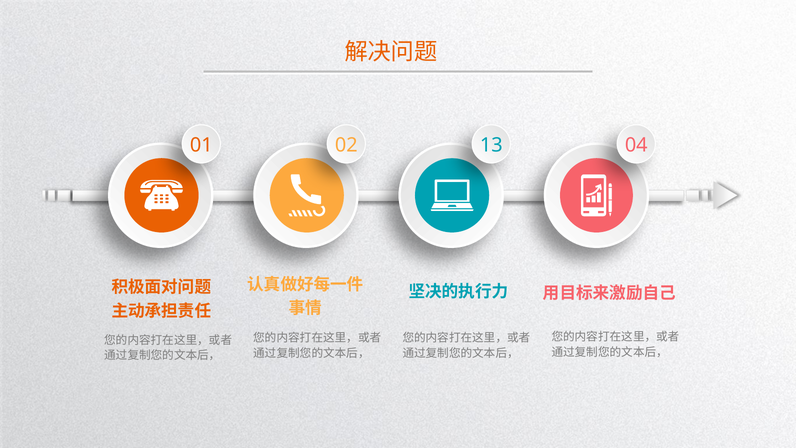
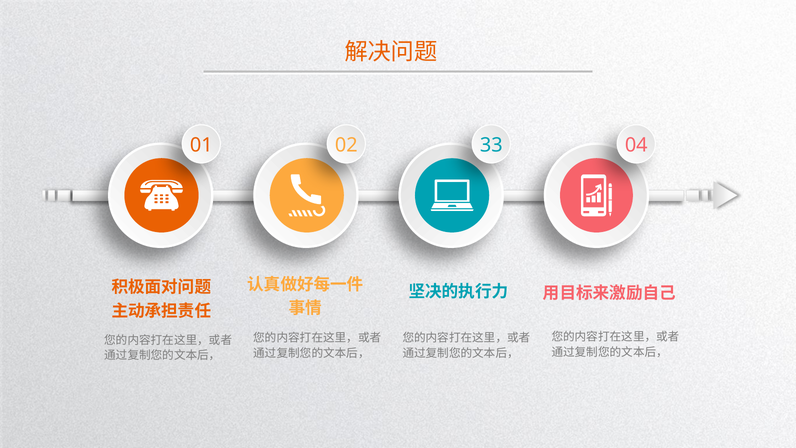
13: 13 -> 33
